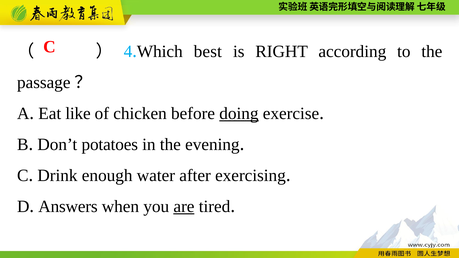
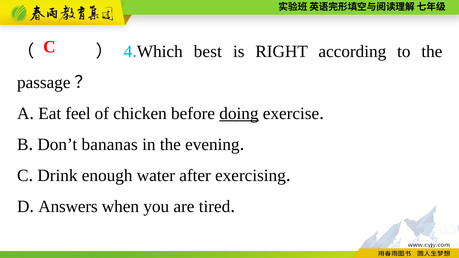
like: like -> feel
potatoes: potatoes -> bananas
are underline: present -> none
